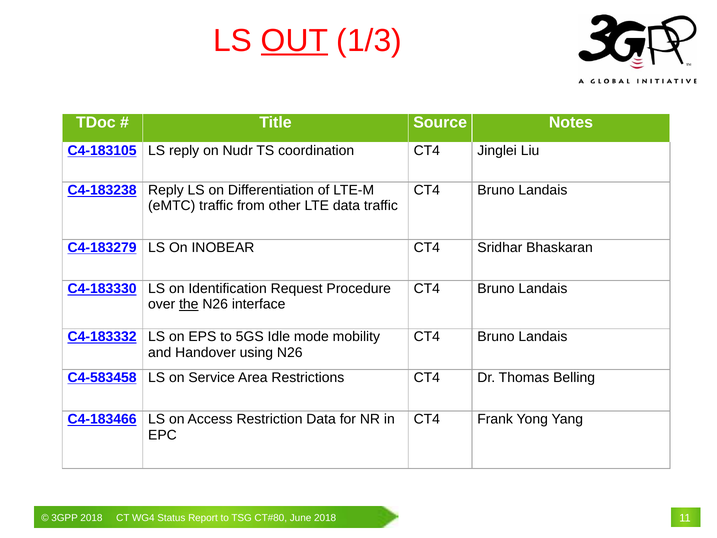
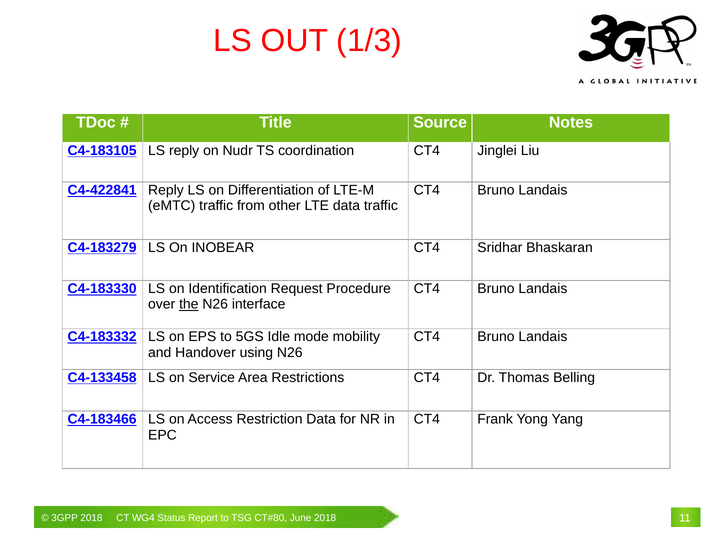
OUT underline: present -> none
C4-183238: C4-183238 -> C4-422841
C4-583458: C4-583458 -> C4-133458
